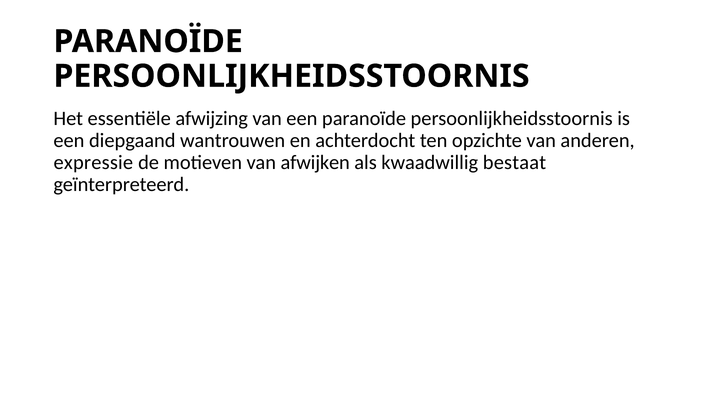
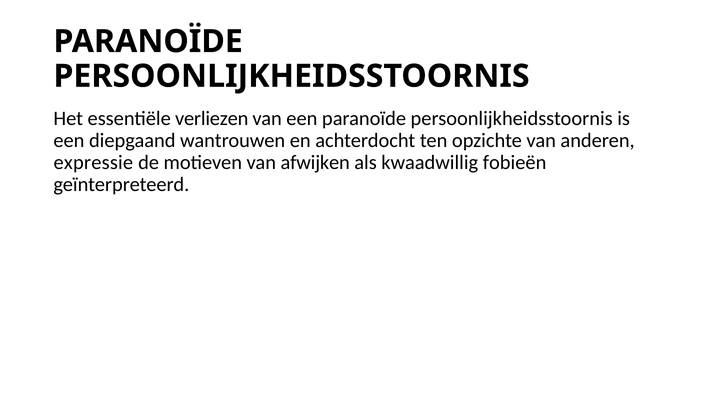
afwijzing: afwijzing -> verliezen
bestaat: bestaat -> fobieën
